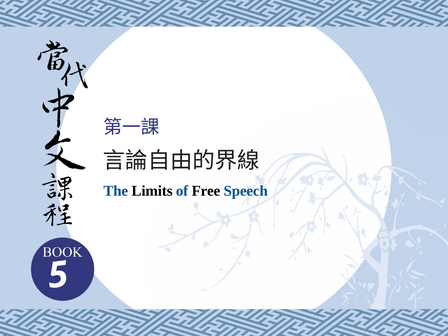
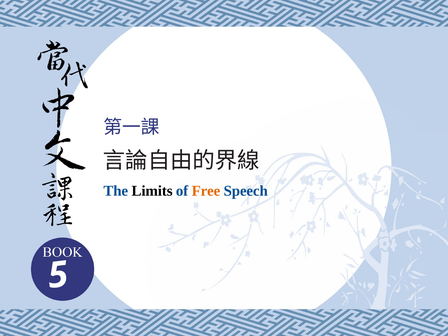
Free colour: black -> orange
